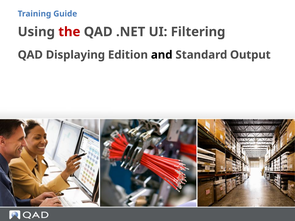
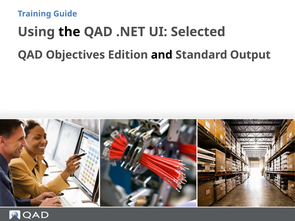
the colour: red -> black
Filtering: Filtering -> Selected
Displaying: Displaying -> Objectives
